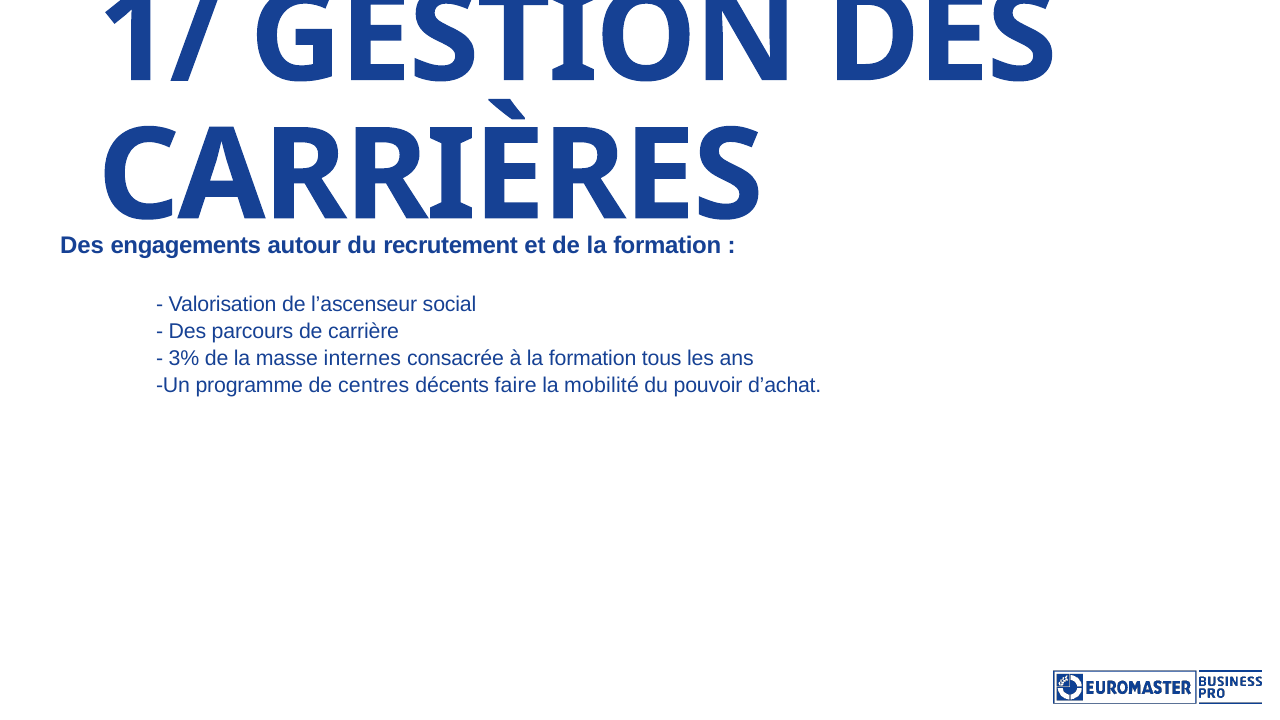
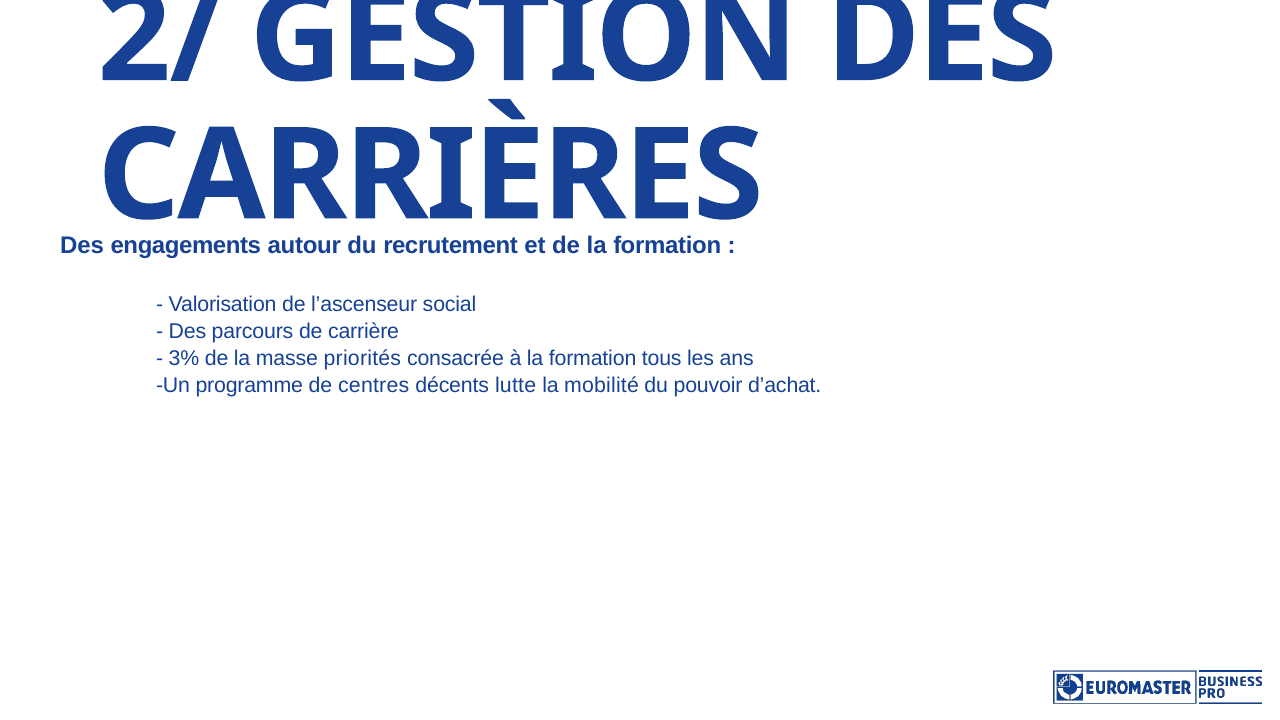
1/: 1/ -> 2/
internes: internes -> priorités
faire: faire -> lutte
